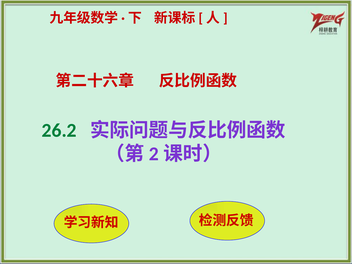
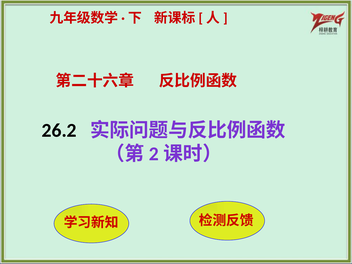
26.2 colour: green -> black
